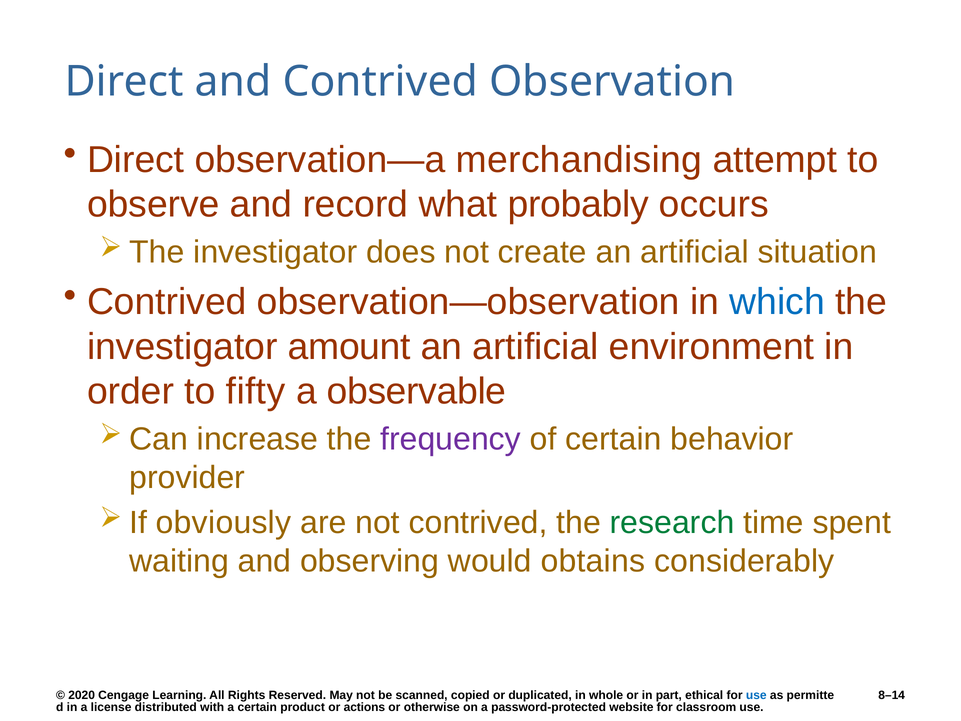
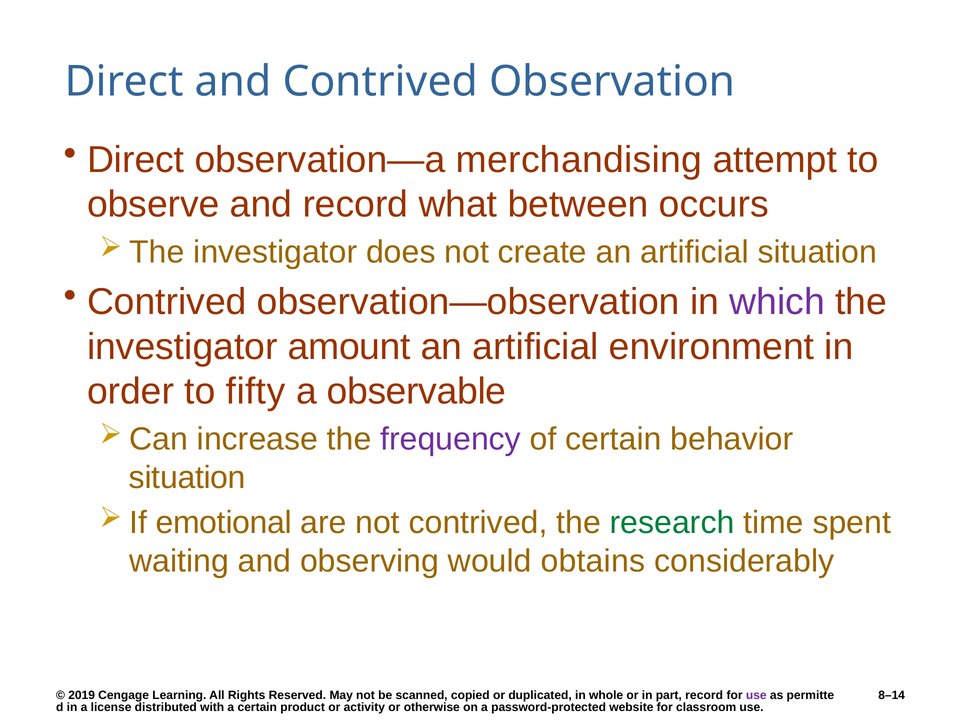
probably: probably -> between
which colour: blue -> purple
provider at (187, 478): provider -> situation
obviously: obviously -> emotional
2020: 2020 -> 2019
part ethical: ethical -> record
use at (756, 695) colour: blue -> purple
actions: actions -> activity
